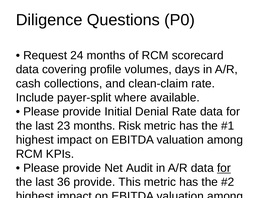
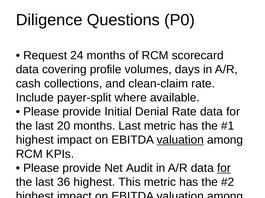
23: 23 -> 20
months Risk: Risk -> Last
valuation at (180, 140) underline: none -> present
36 provide: provide -> highest
